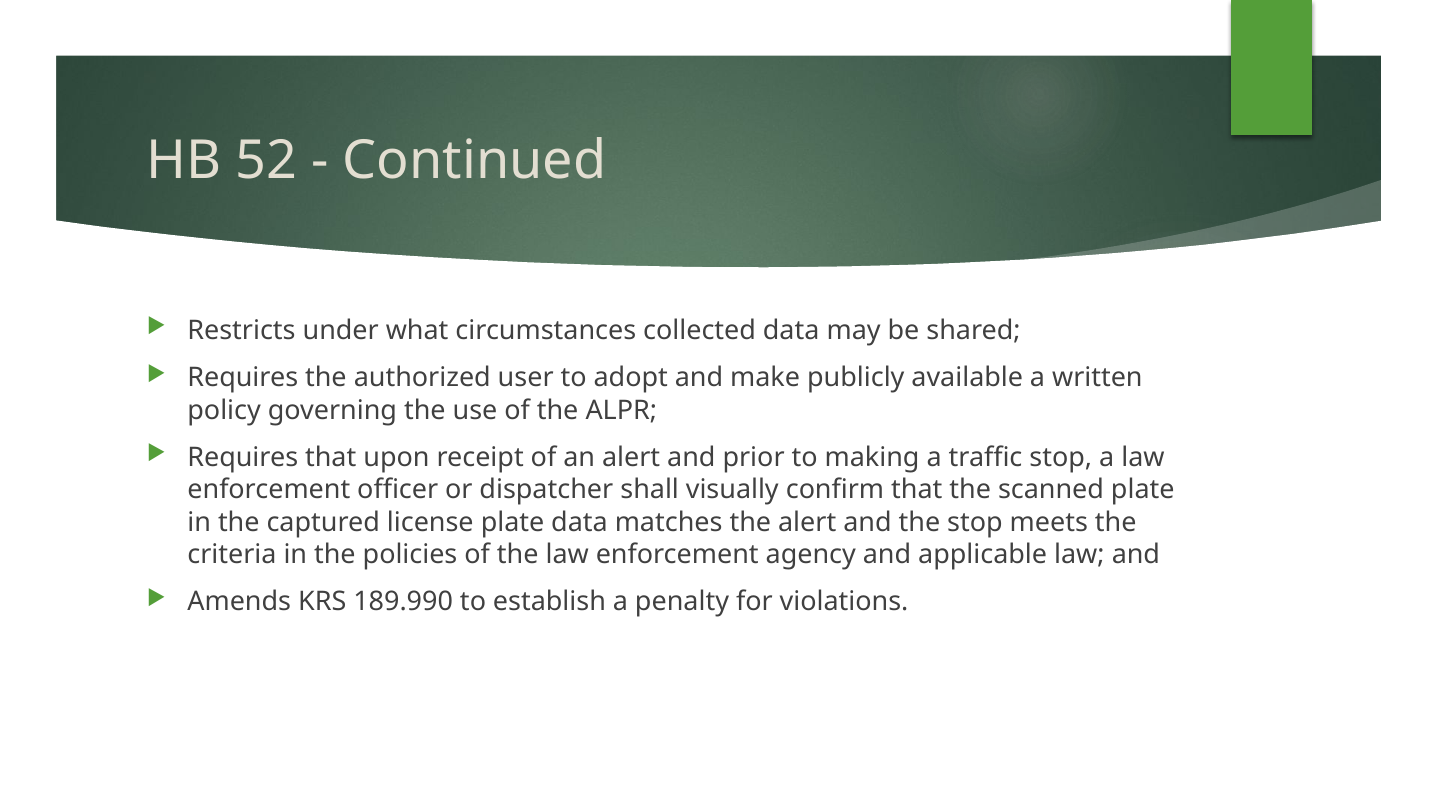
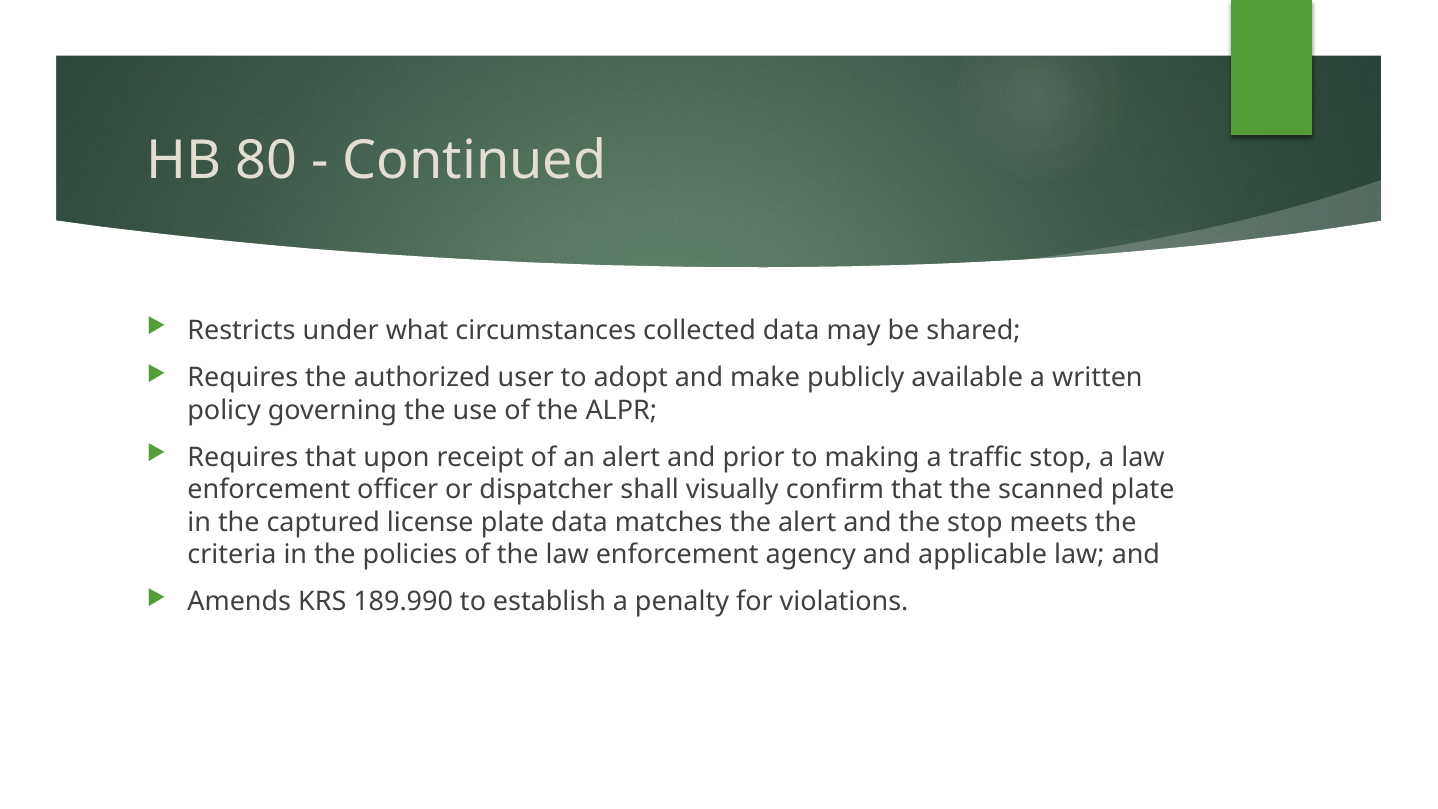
52: 52 -> 80
